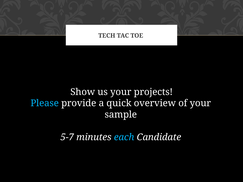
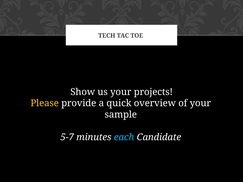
Please colour: light blue -> yellow
